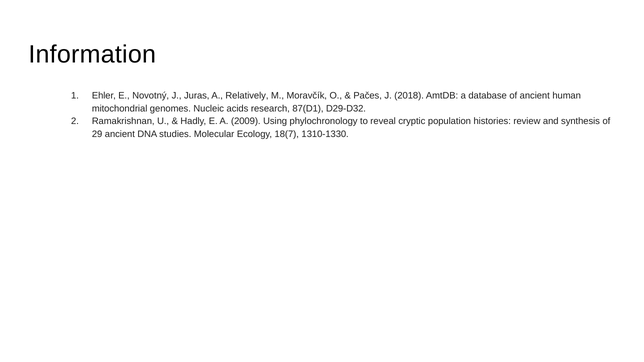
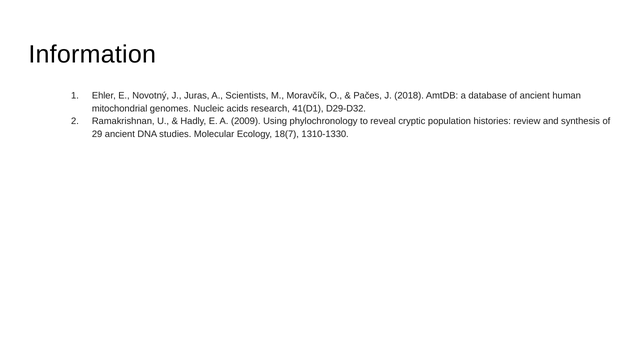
Relatively: Relatively -> Scientists
87(D1: 87(D1 -> 41(D1
